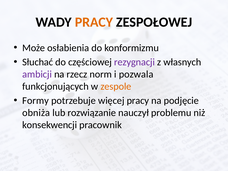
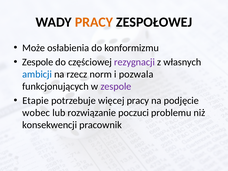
Słuchać at (38, 62): Słuchać -> Zespole
ambicji colour: purple -> blue
zespole at (116, 86) colour: orange -> purple
Formy: Formy -> Etapie
obniża: obniża -> wobec
nauczył: nauczył -> poczuci
